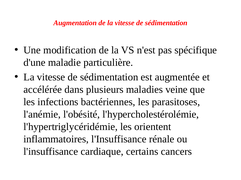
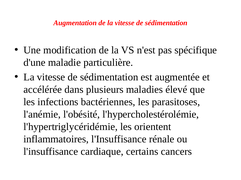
veine: veine -> élevé
